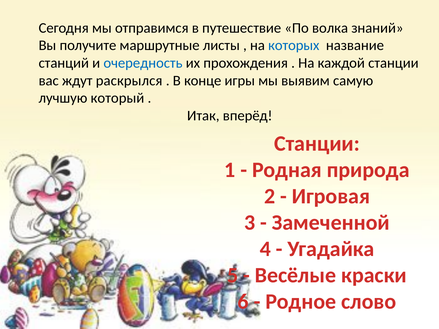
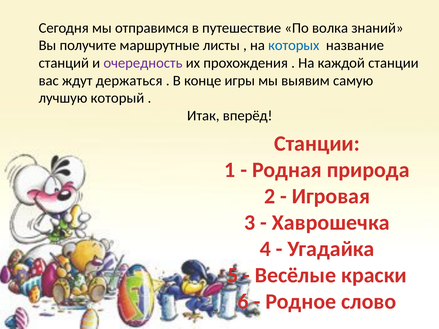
очередность colour: blue -> purple
раскрылся: раскрылся -> держаться
Замеченной: Замеченной -> Хаврошечка
